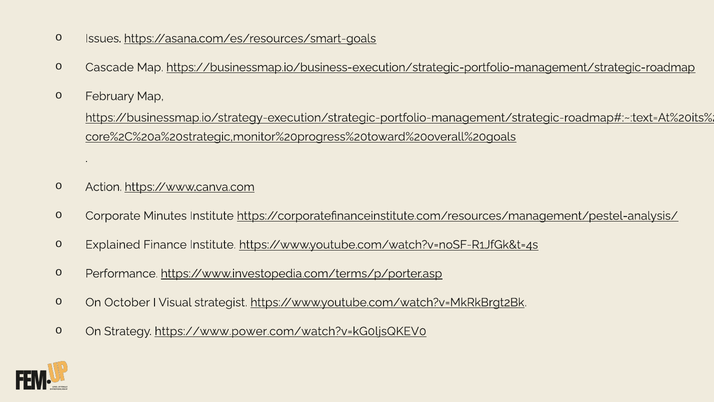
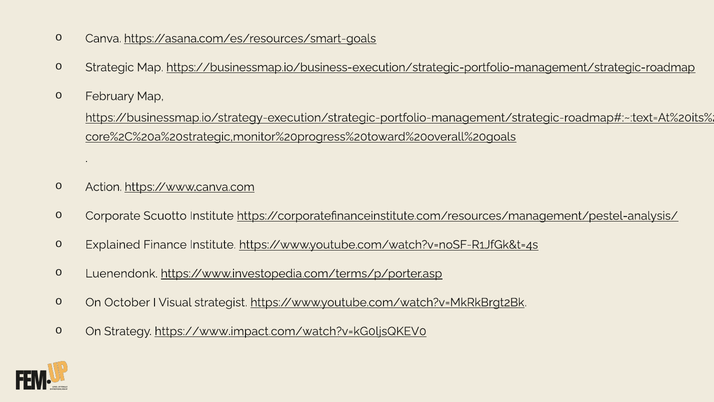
Issues: Issues -> Canva
Cascade: Cascade -> Strategic
Minutes: Minutes -> Scuotto
Performance: Performance -> Luenendonk
https://www.power.com/watch?v=kG0ljsQKEV0: https://www.power.com/watch?v=kG0ljsQKEV0 -> https://www.impact.com/watch?v=kG0ljsQKEV0
